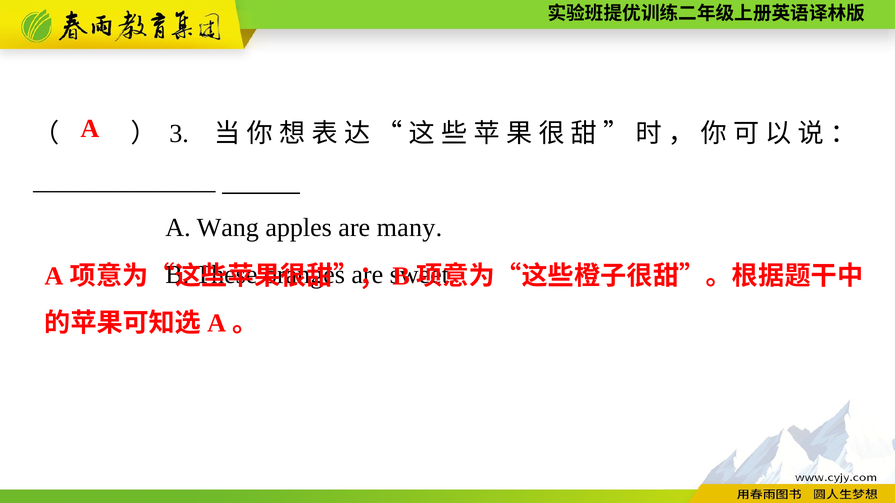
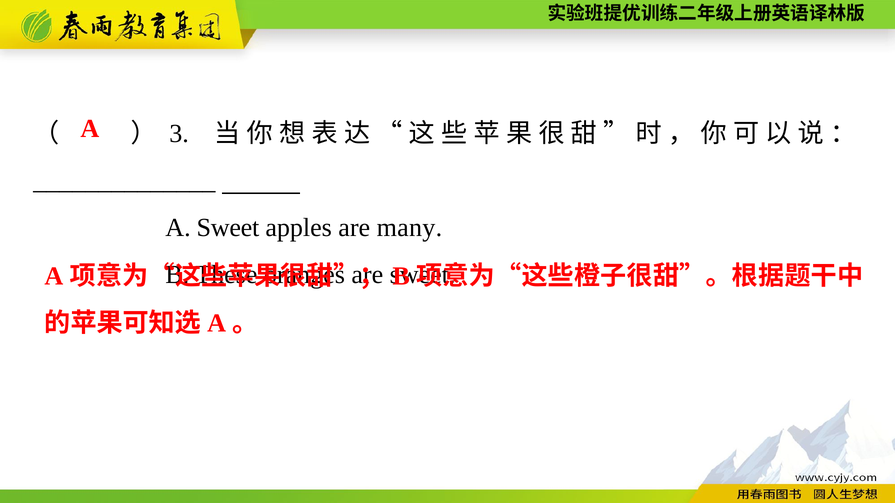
A Wang: Wang -> Sweet
